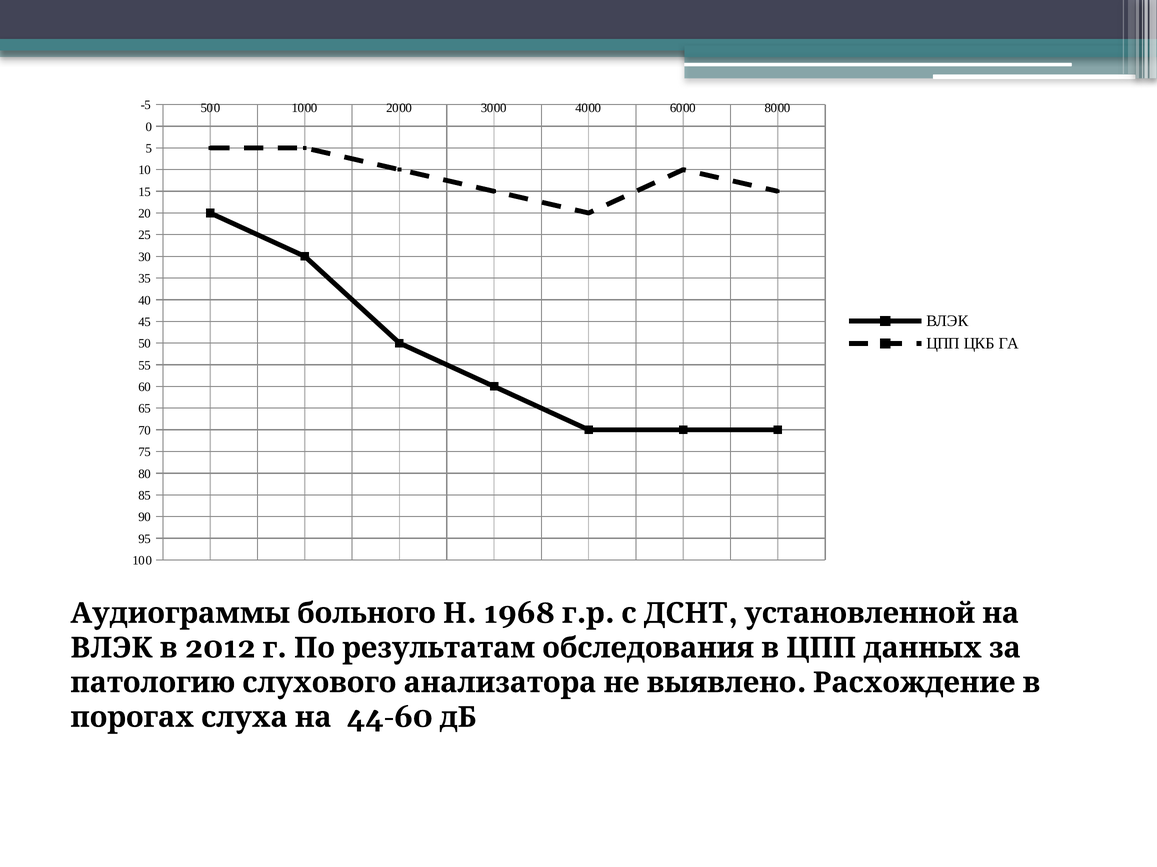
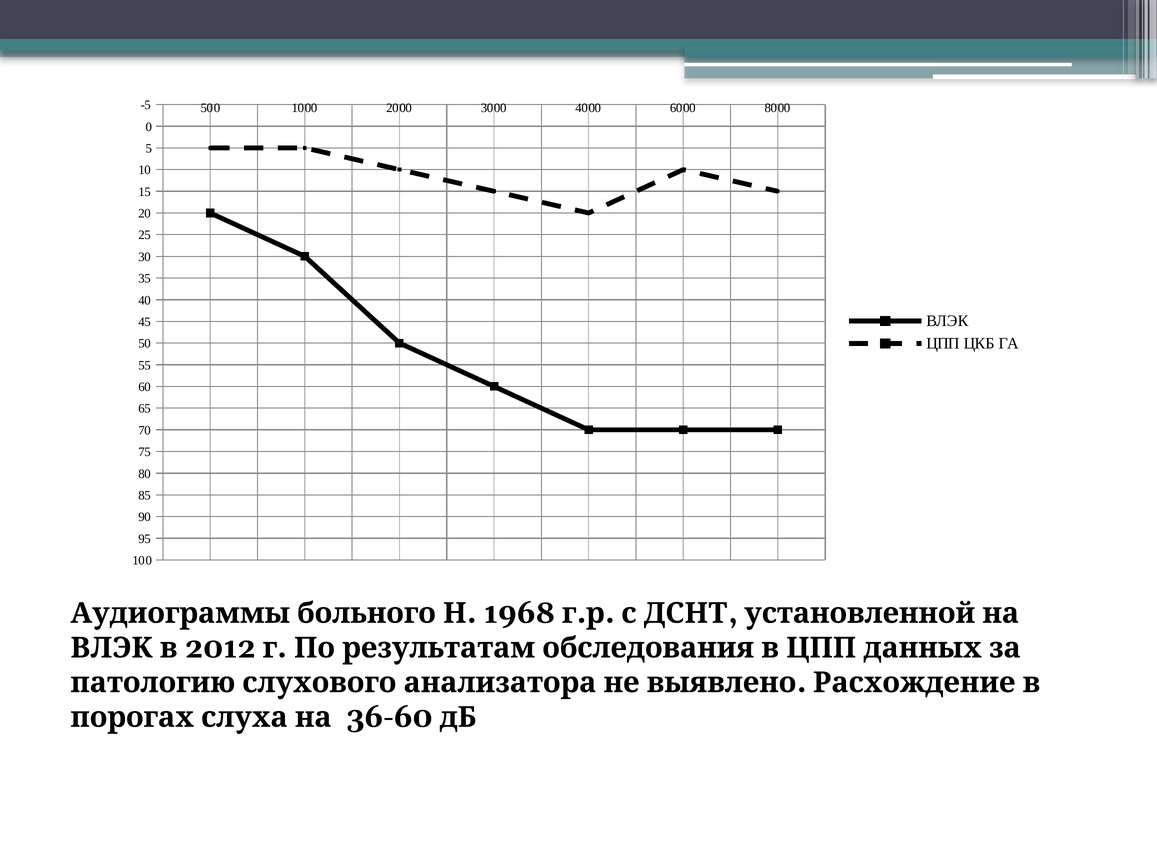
44-60: 44-60 -> 36-60
